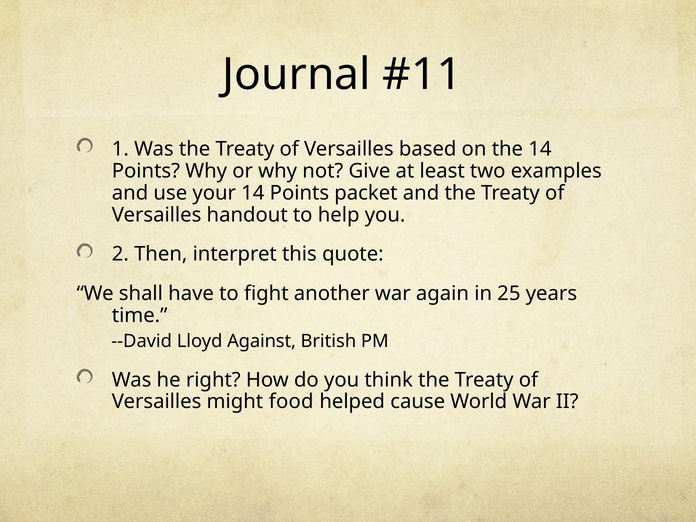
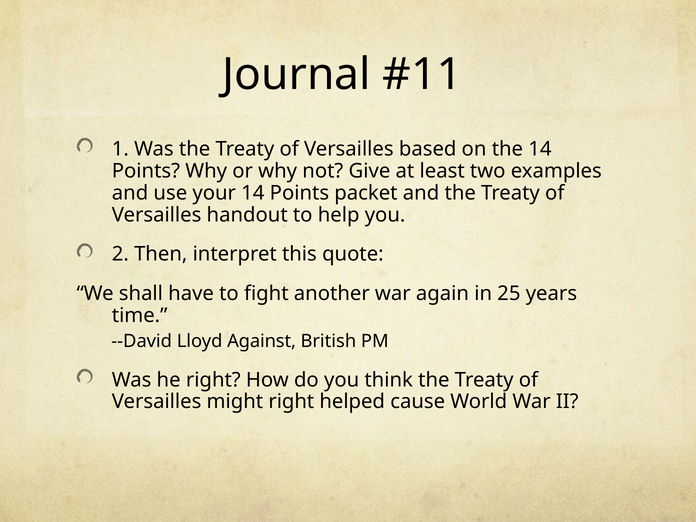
might food: food -> right
